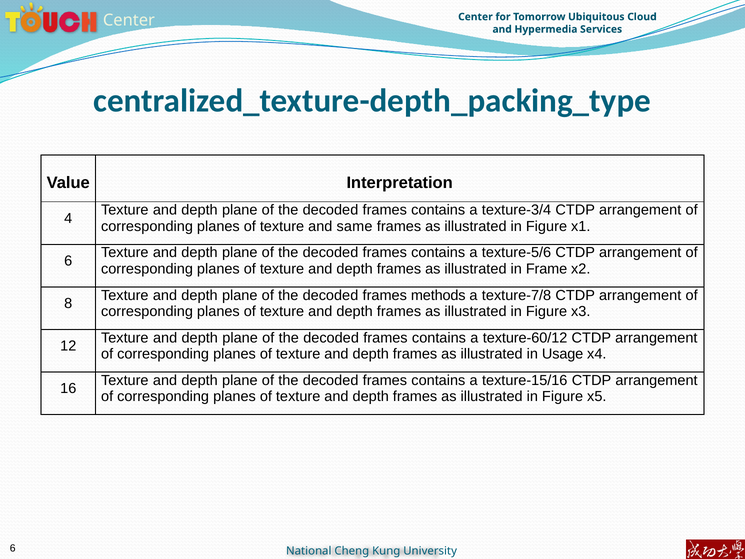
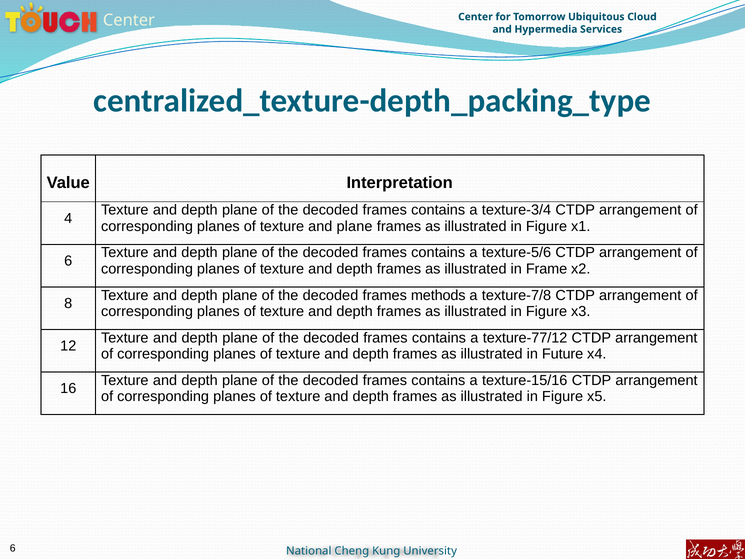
and same: same -> plane
texture-60/12: texture-60/12 -> texture-77/12
Usage: Usage -> Future
